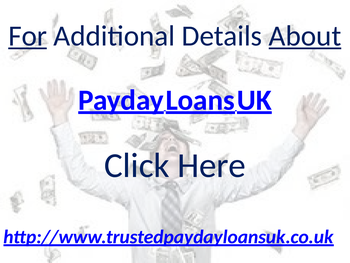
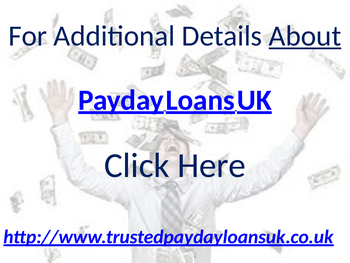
For underline: present -> none
